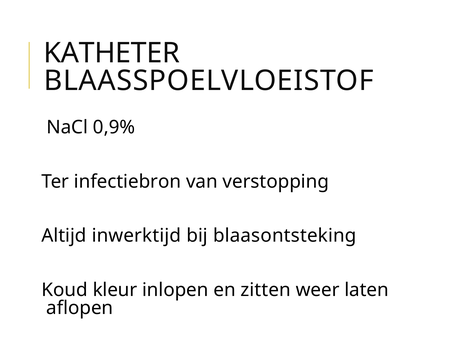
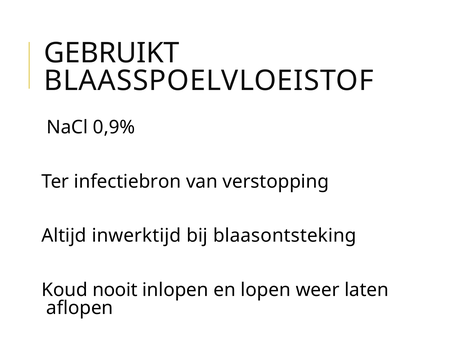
KATHETER: KATHETER -> GEBRUIKT
kleur: kleur -> nooit
zitten: zitten -> lopen
